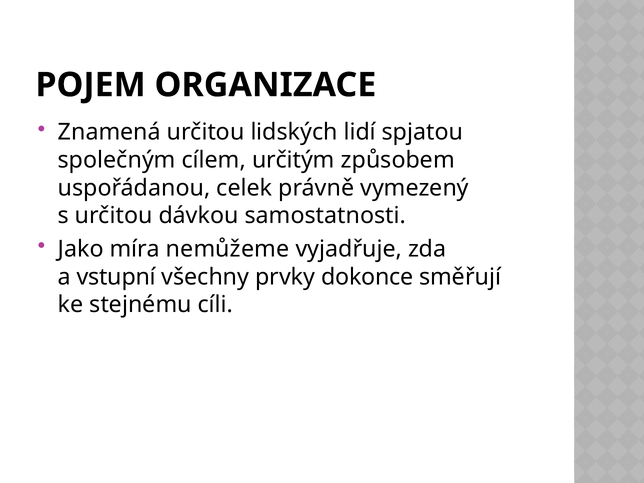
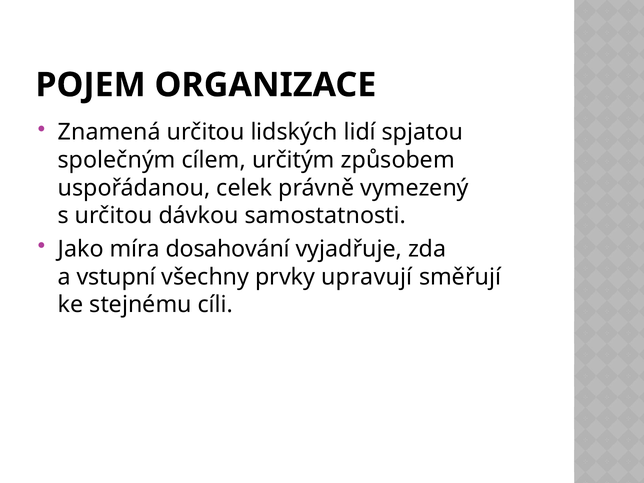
nemůžeme: nemůžeme -> dosahování
dokonce: dokonce -> upravují
